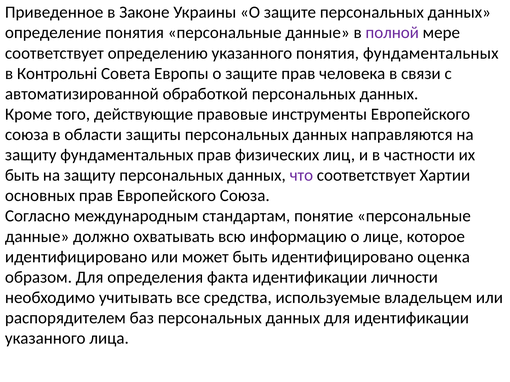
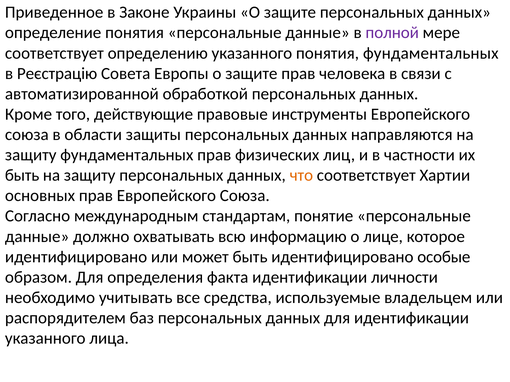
Контрольні: Контрольні -> Реєстрацію
что colour: purple -> orange
оценка: оценка -> особые
